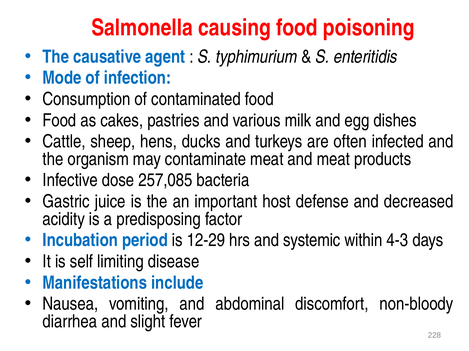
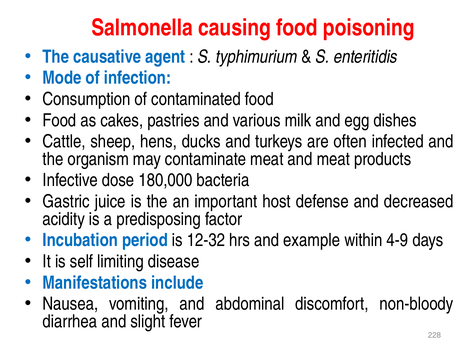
257,085: 257,085 -> 180,000
12-29: 12-29 -> 12-32
systemic: systemic -> example
4-3: 4-3 -> 4-9
